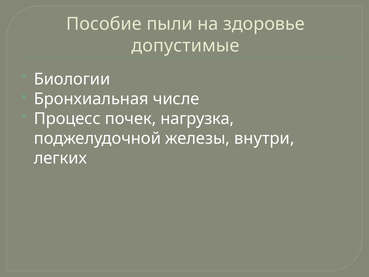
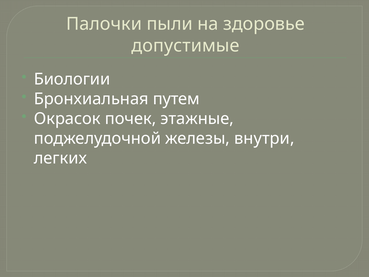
Пособие: Пособие -> Палочки
числе: числе -> путем
Процесс: Процесс -> Окрасок
нагрузка: нагрузка -> этажные
